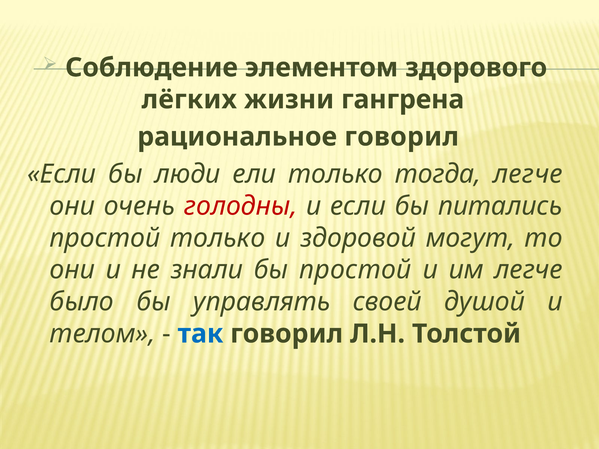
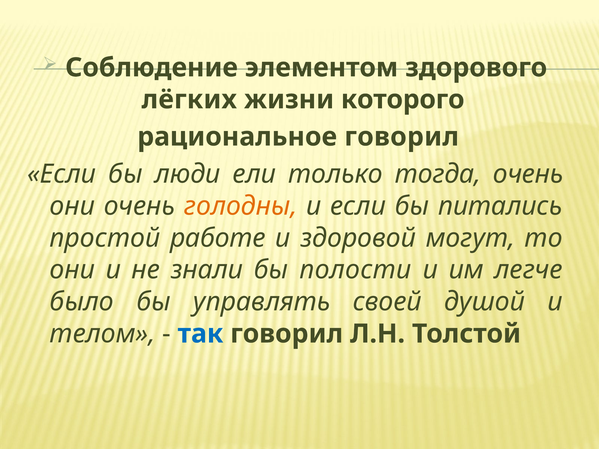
гангрена: гангрена -> которого
тогда легче: легче -> очень
голодны colour: red -> orange
простой только: только -> работе
бы простой: простой -> полости
